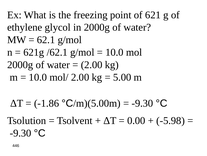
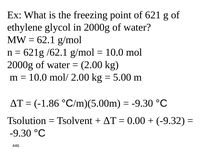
-5.98: -5.98 -> -9.32
